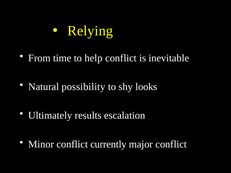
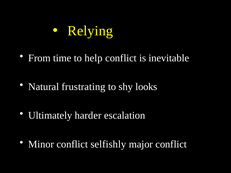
possibility: possibility -> frustrating
results: results -> harder
currently: currently -> selfishly
